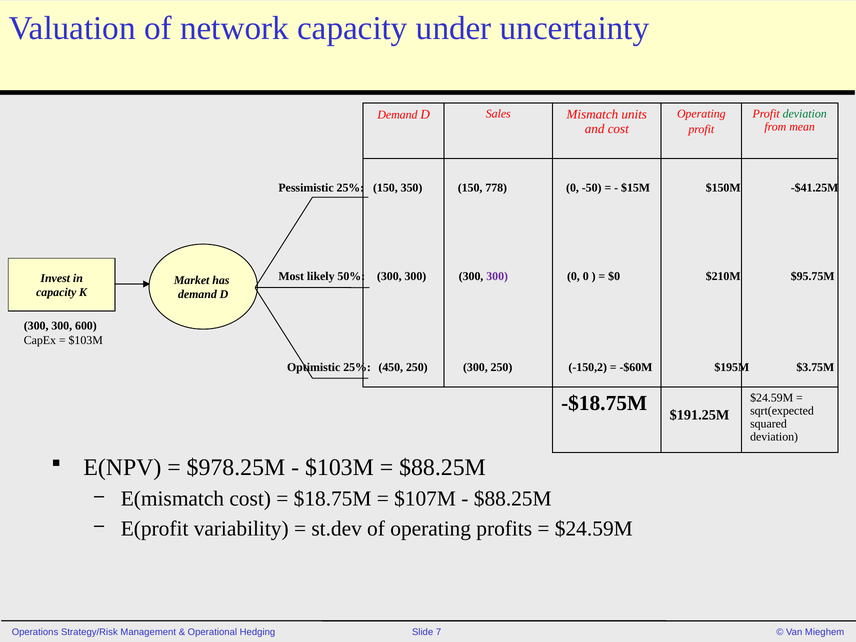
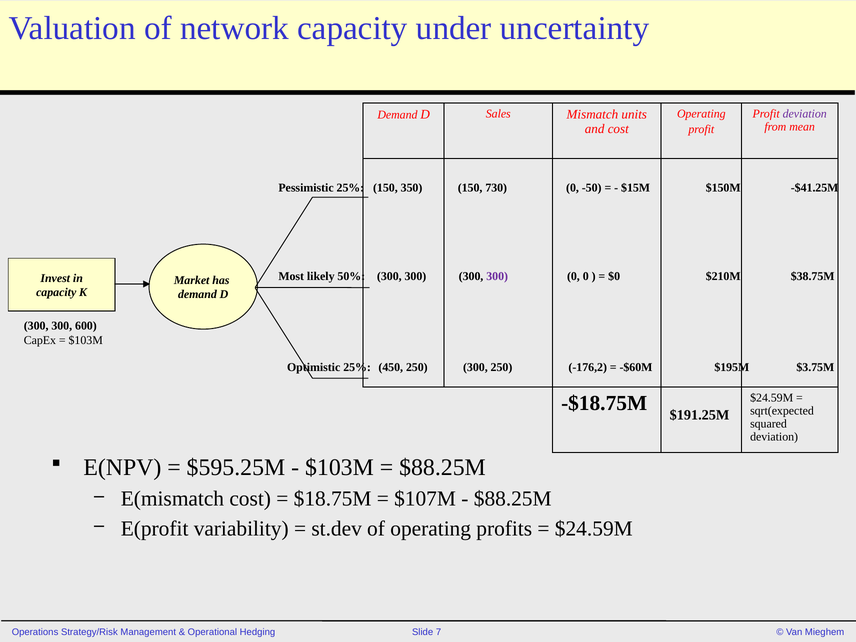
deviation at (805, 114) colour: green -> purple
778: 778 -> 730
$95.75M: $95.75M -> $38.75M
-150,2: -150,2 -> -176,2
$978.25M: $978.25M -> $595.25M
